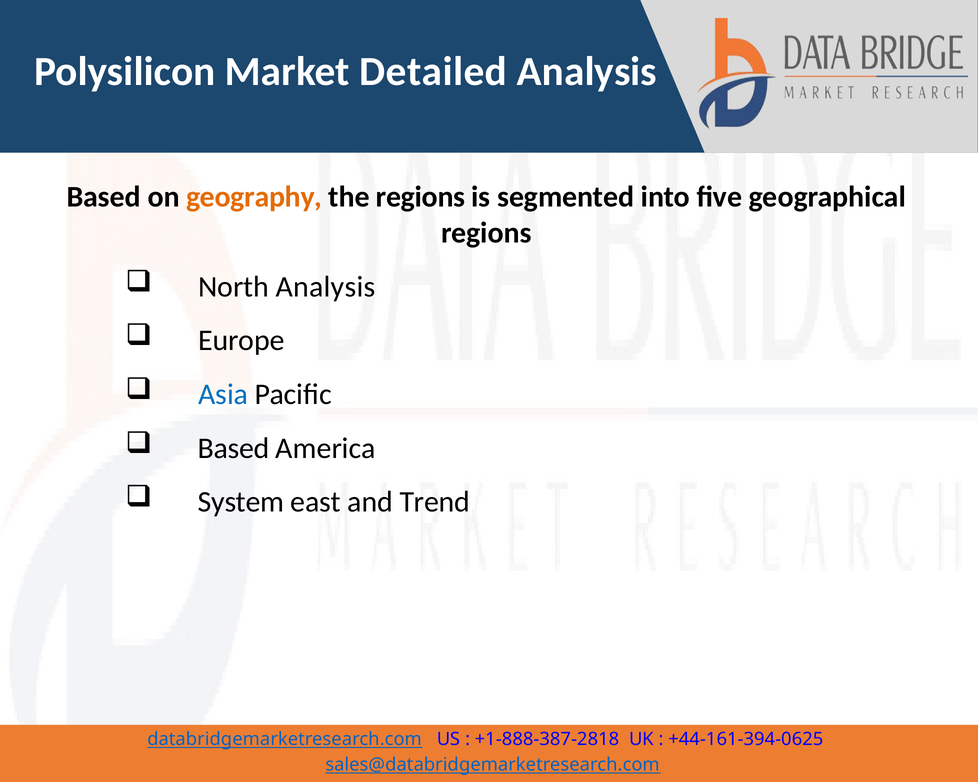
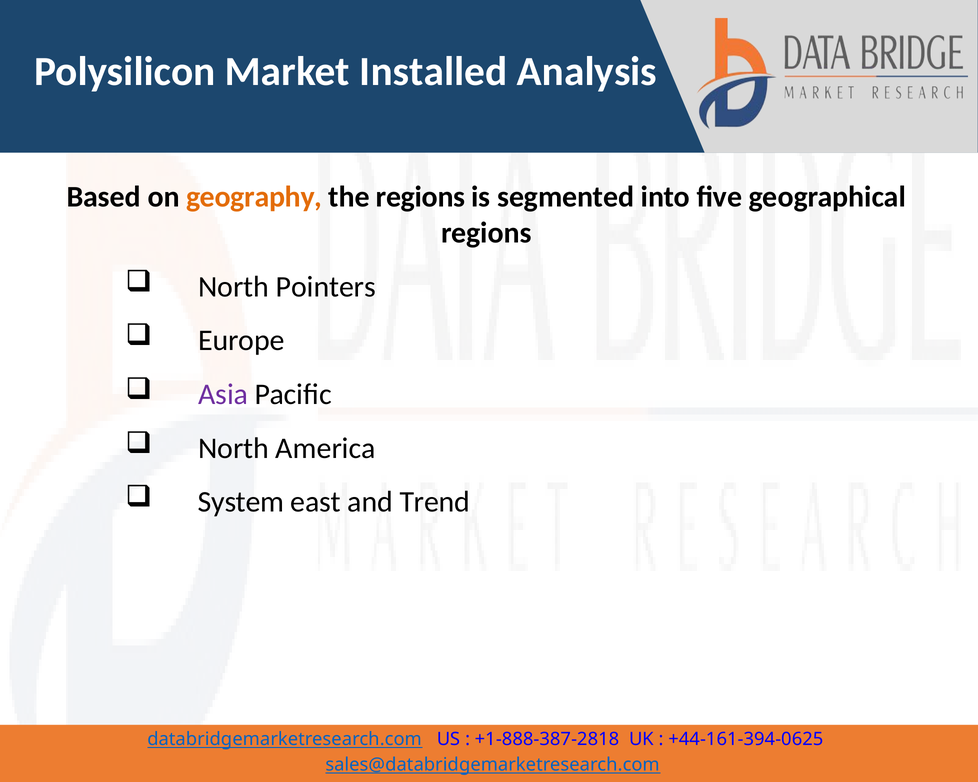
Detailed: Detailed -> Installed
North Analysis: Analysis -> Pointers
Asia colour: blue -> purple
Based at (234, 448): Based -> North
